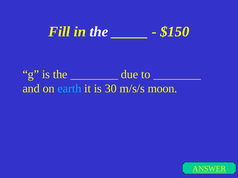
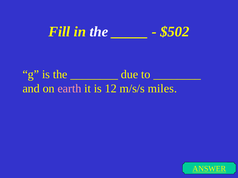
$150: $150 -> $502
earth colour: light blue -> pink
30: 30 -> 12
moon: moon -> miles
